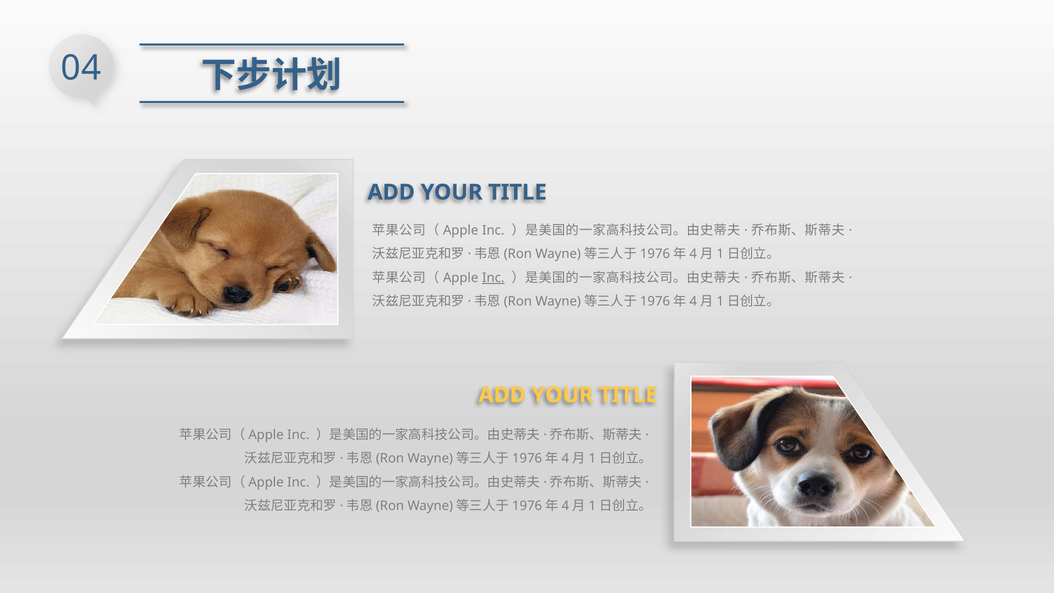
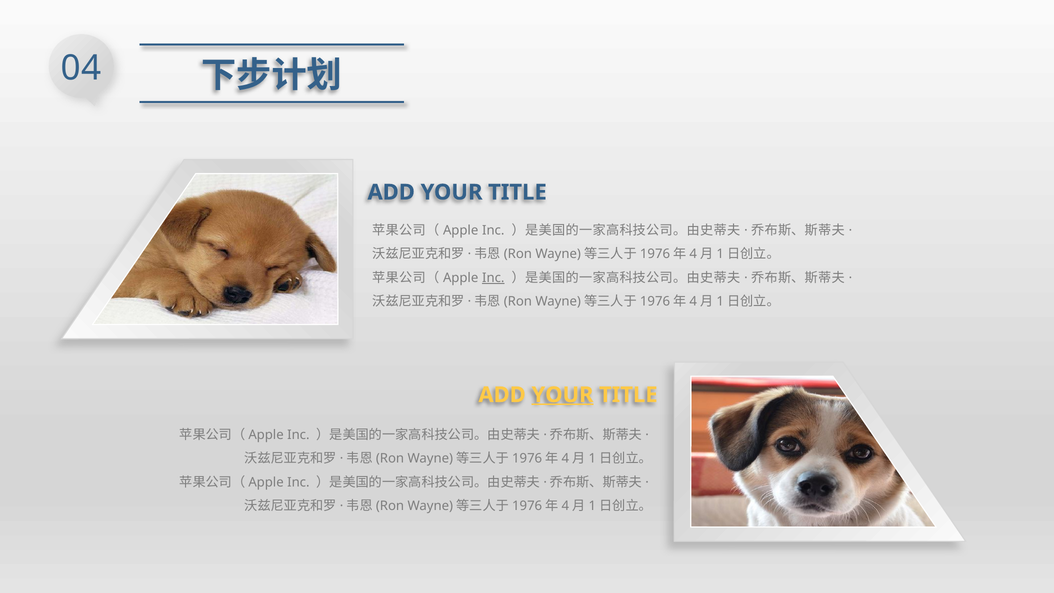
YOUR at (562, 395) underline: none -> present
